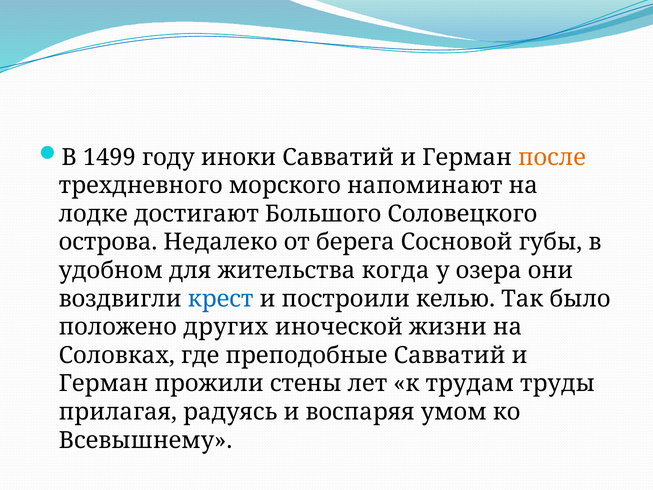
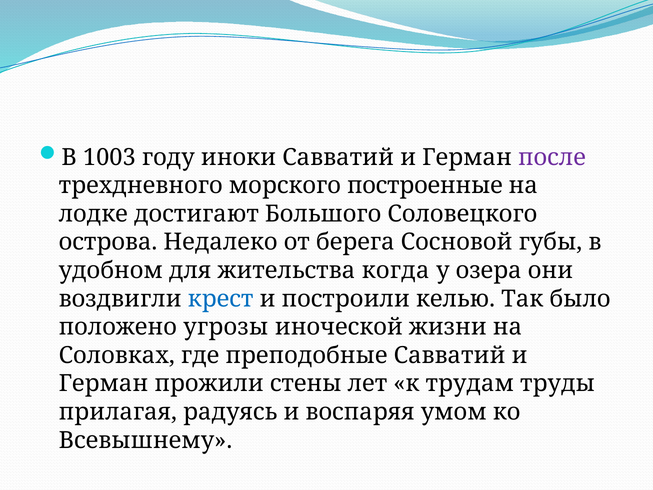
1499: 1499 -> 1003
после colour: orange -> purple
напоминают: напоминают -> построенные
других: других -> угрозы
